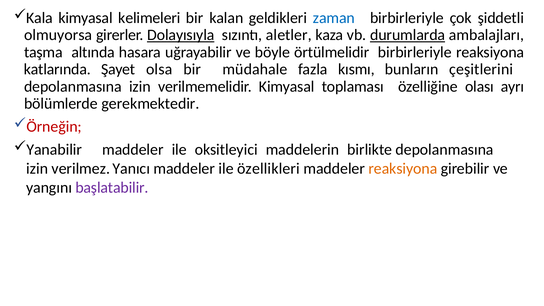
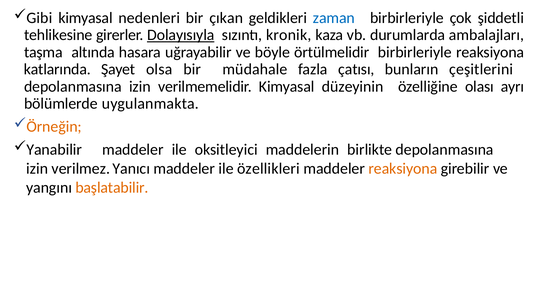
Kala: Kala -> Gibi
kelimeleri: kelimeleri -> nedenleri
kalan: kalan -> çıkan
olmuyorsa: olmuyorsa -> tehlikesine
aletler: aletler -> kronik
durumlarda underline: present -> none
kısmı: kısmı -> çatısı
toplaması: toplaması -> düzeyinin
gerekmektedir: gerekmektedir -> uygulanmakta
Örneğin colour: red -> orange
başlatabilir colour: purple -> orange
